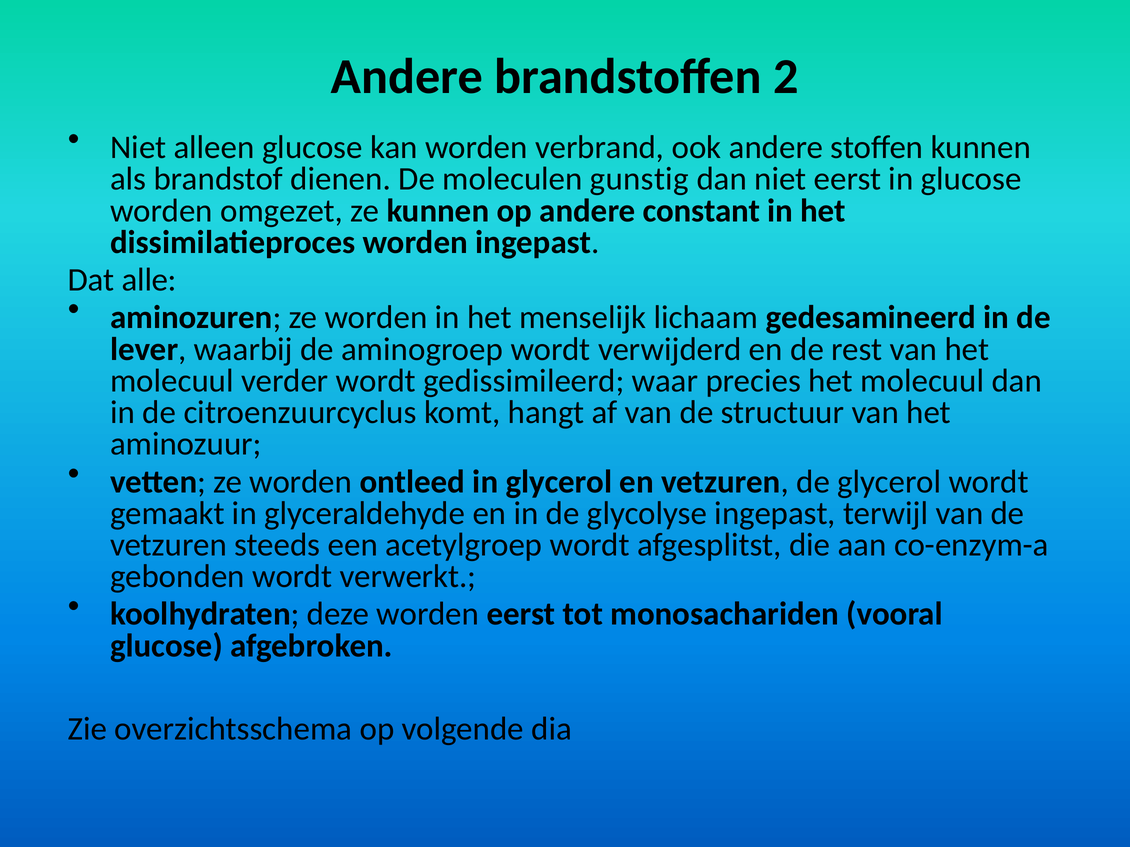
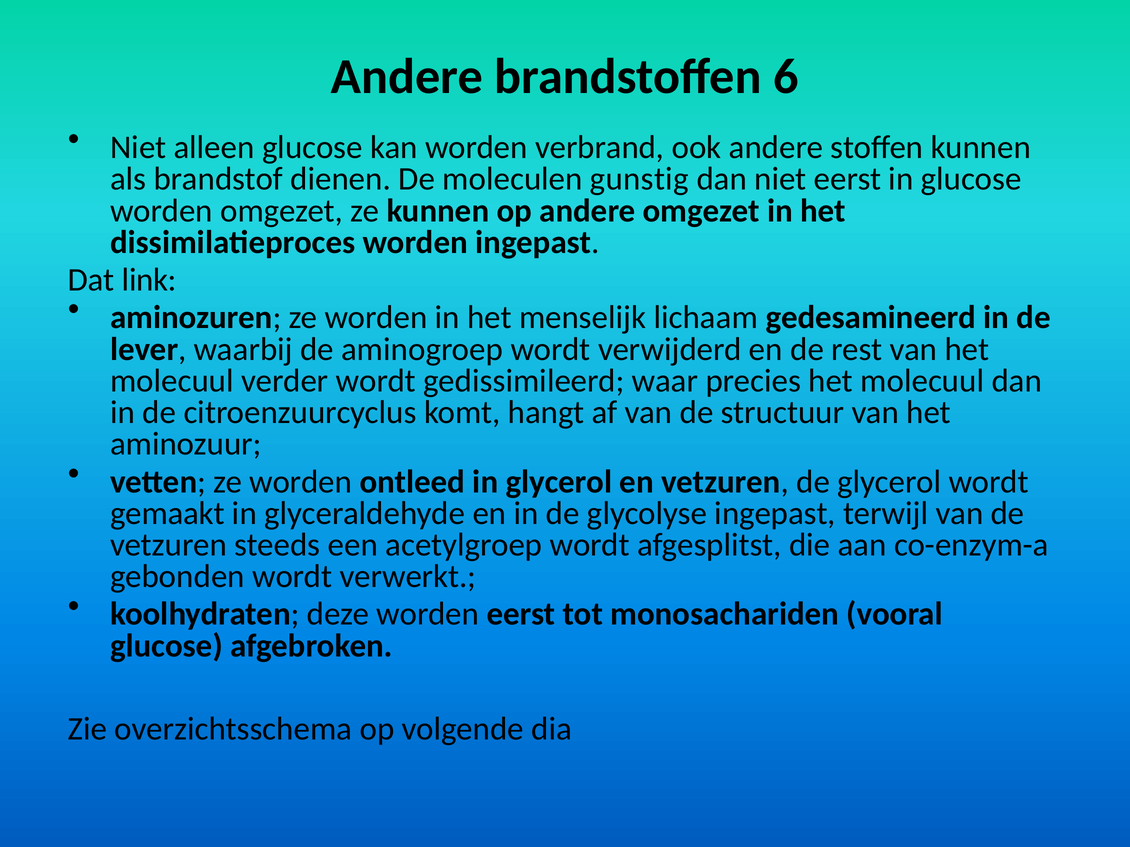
2: 2 -> 6
andere constant: constant -> omgezet
alle: alle -> link
